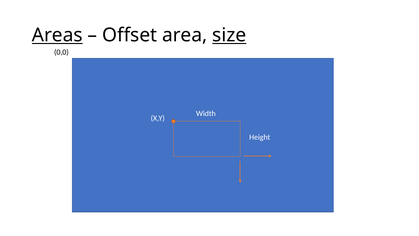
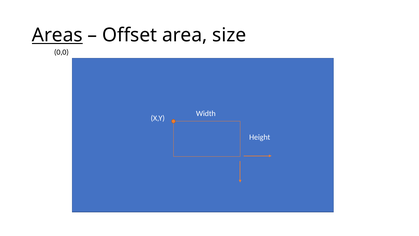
size underline: present -> none
